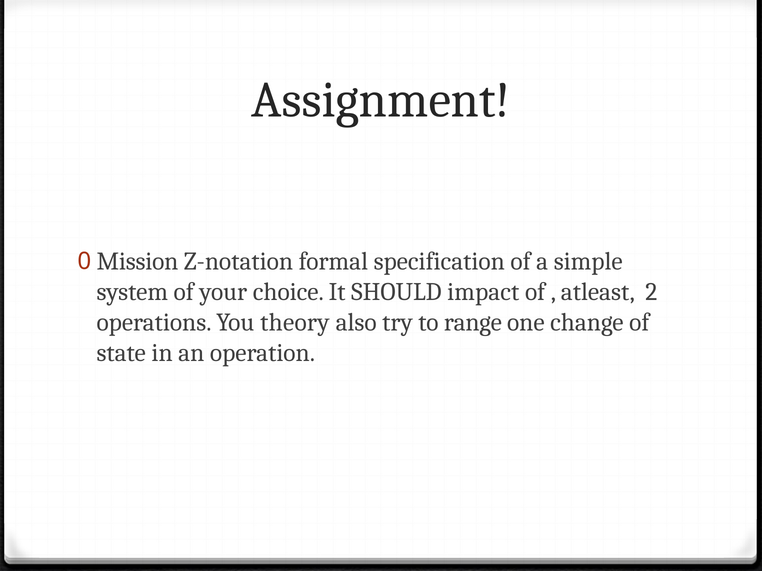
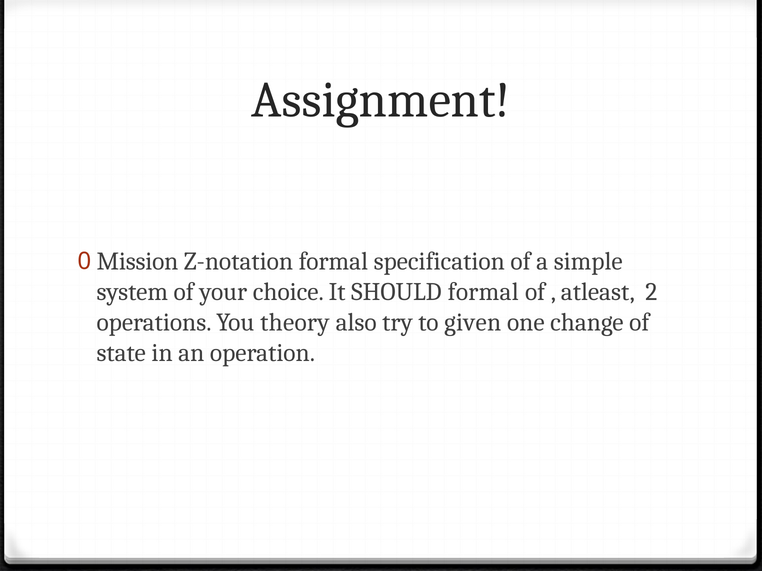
SHOULD impact: impact -> formal
range: range -> given
